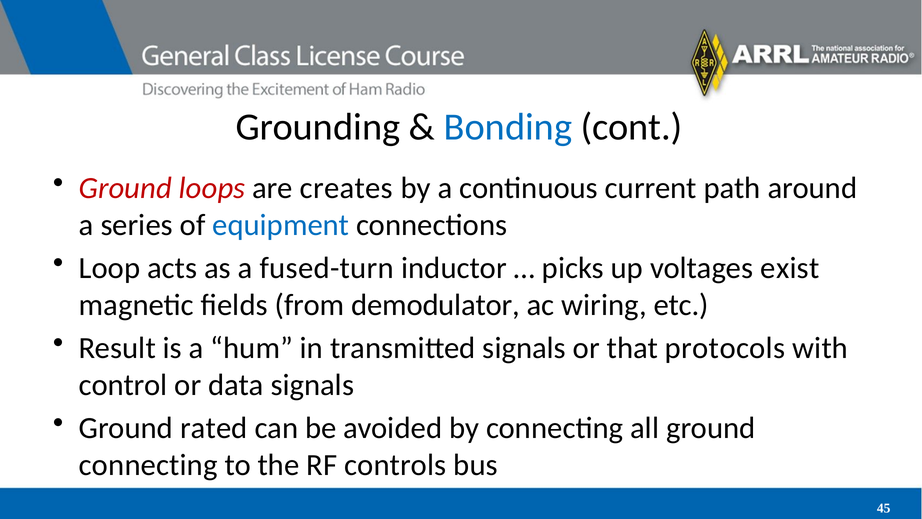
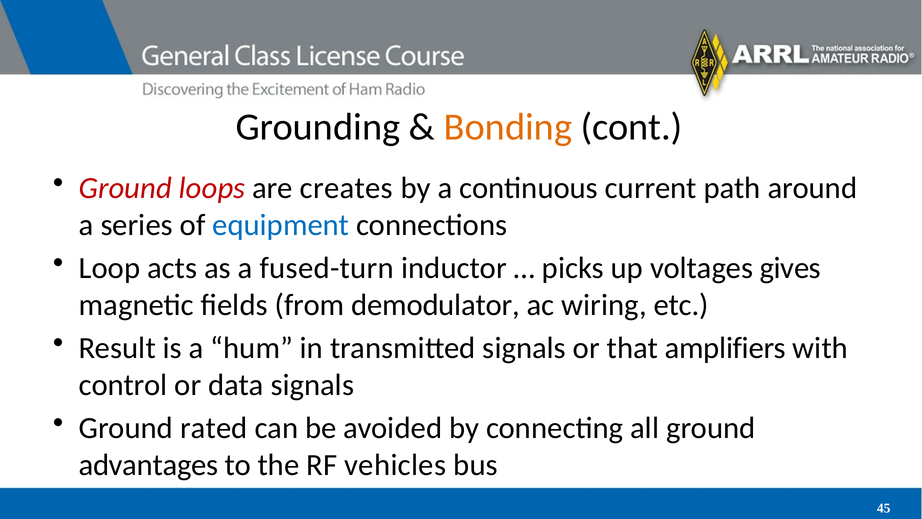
Bonding colour: blue -> orange
exist: exist -> gives
protocols: protocols -> amplifiers
connecting at (148, 465): connecting -> advantages
controls: controls -> vehicles
